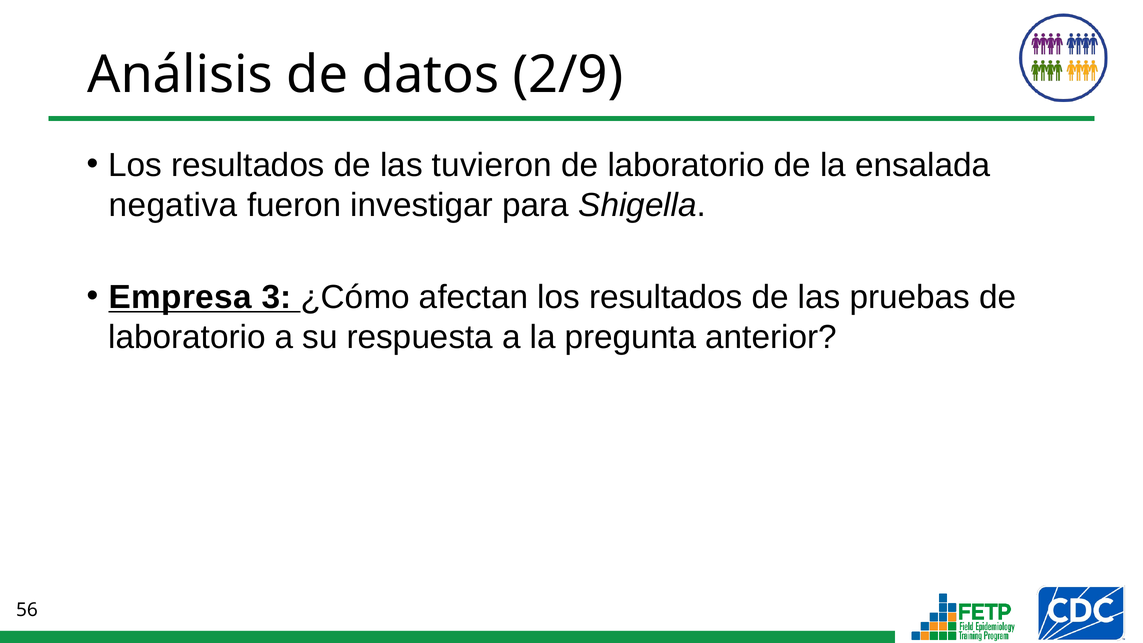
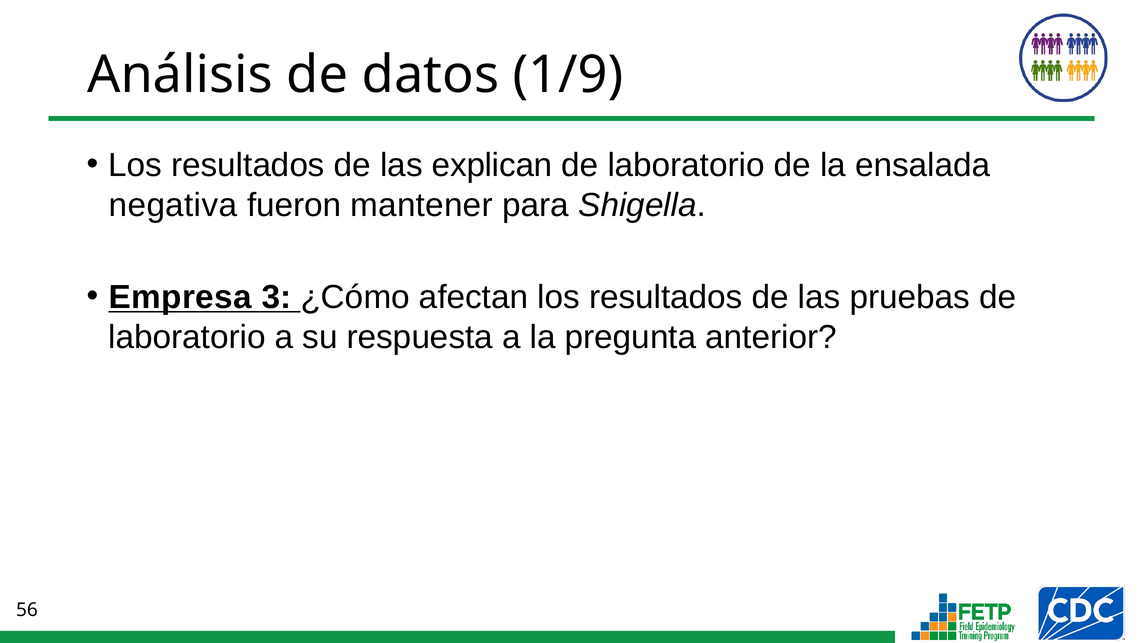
2/9: 2/9 -> 1/9
tuvieron: tuvieron -> explican
investigar: investigar -> mantener
